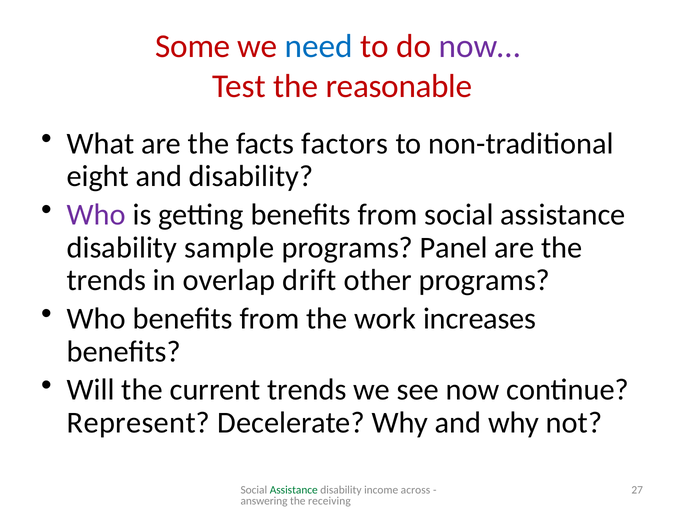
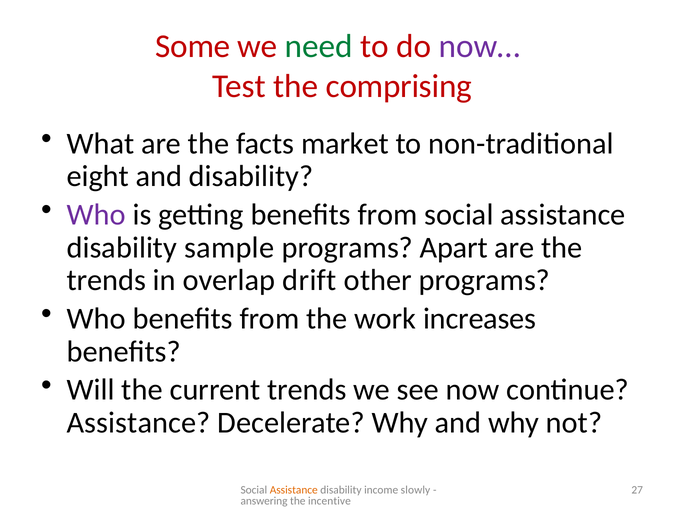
need colour: blue -> green
reasonable: reasonable -> comprising
factors: factors -> market
Panel: Panel -> Apart
Represent at (138, 423): Represent -> Assistance
Assistance at (294, 490) colour: green -> orange
across: across -> slowly
receiving: receiving -> incentive
